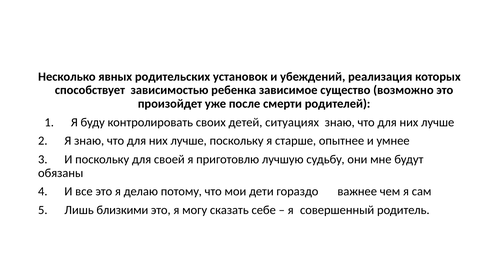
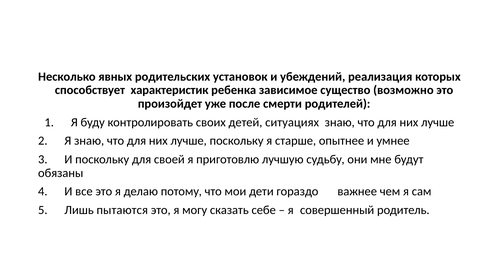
зависимостью: зависимостью -> характеристик
близкими: близкими -> пытаются
